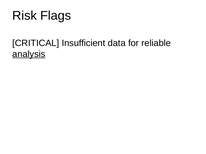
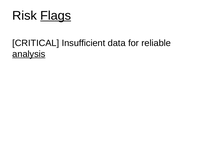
Flags underline: none -> present
